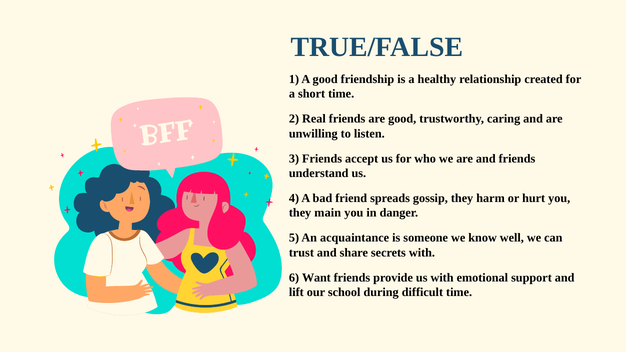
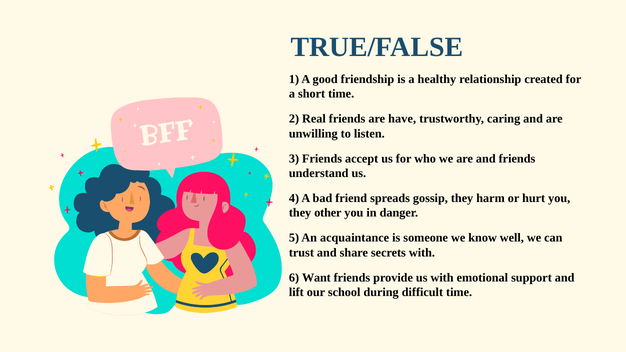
are good: good -> have
main: main -> other
